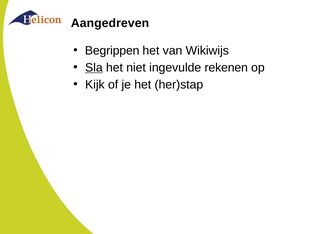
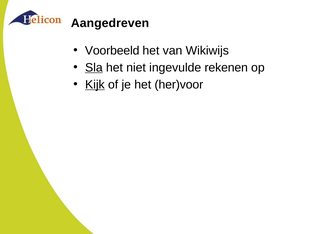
Begrippen: Begrippen -> Voorbeeld
Kijk underline: none -> present
her)stap: her)stap -> her)voor
